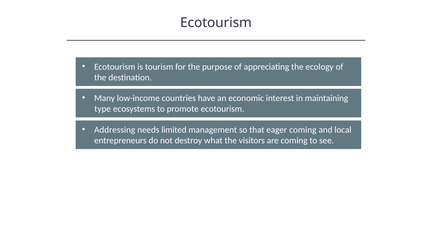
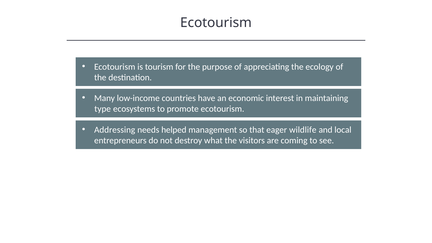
limited: limited -> helped
eager coming: coming -> wildlife
